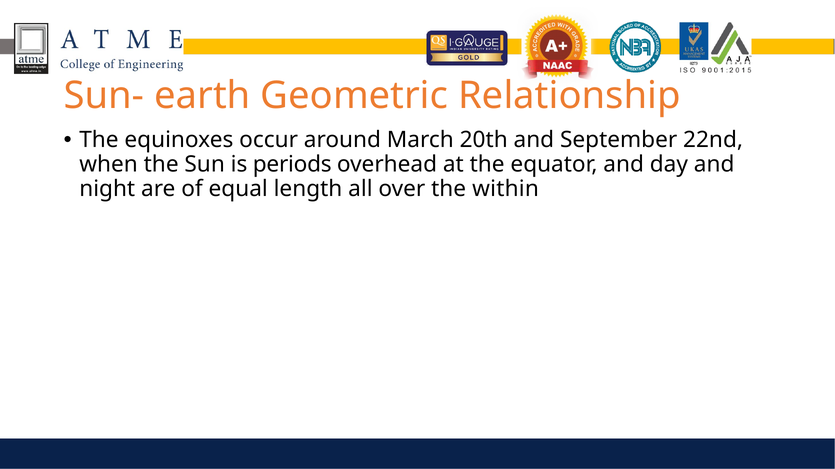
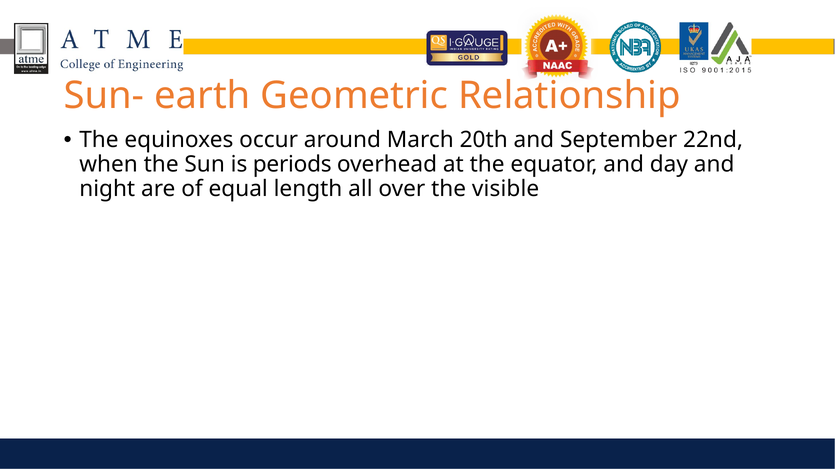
within: within -> visible
